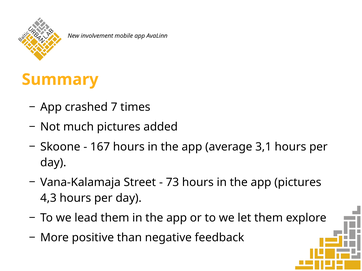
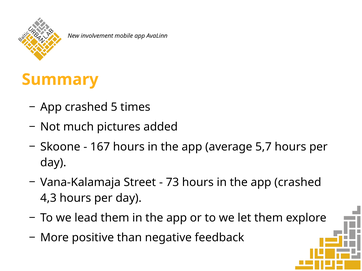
7: 7 -> 5
3,1: 3,1 -> 5,7
the app pictures: pictures -> crashed
